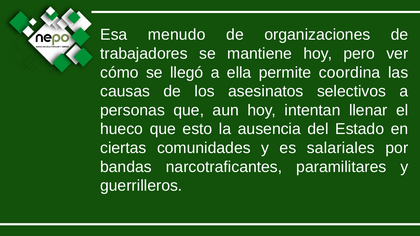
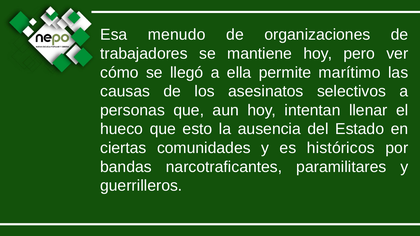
coordina: coordina -> marítimo
salariales: salariales -> históricos
